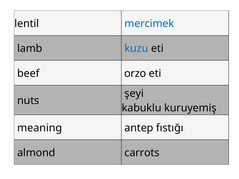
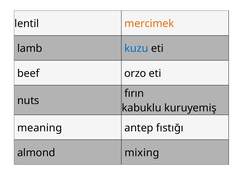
mercimek colour: blue -> orange
şeyi: şeyi -> fırın
carrots: carrots -> mixing
